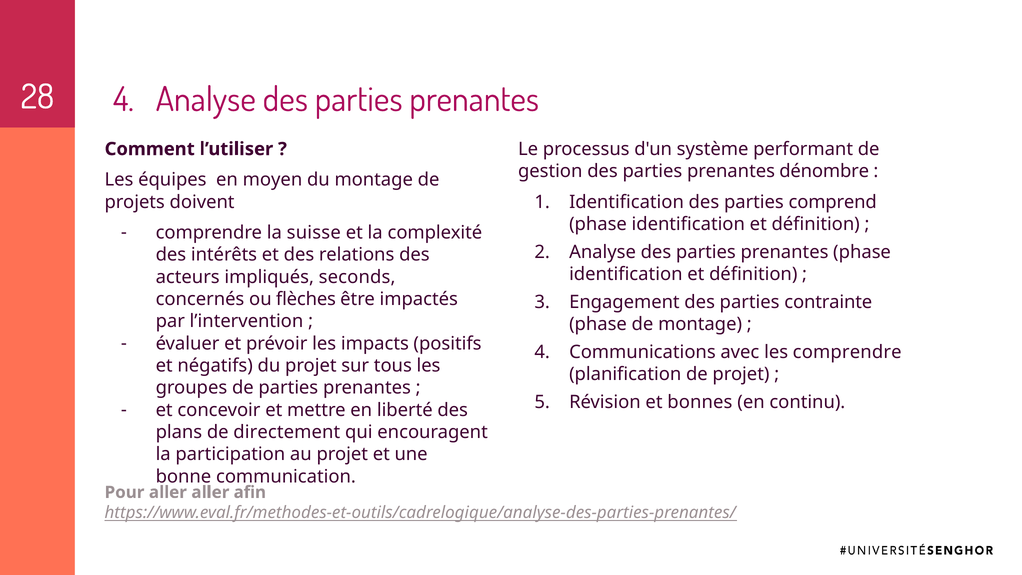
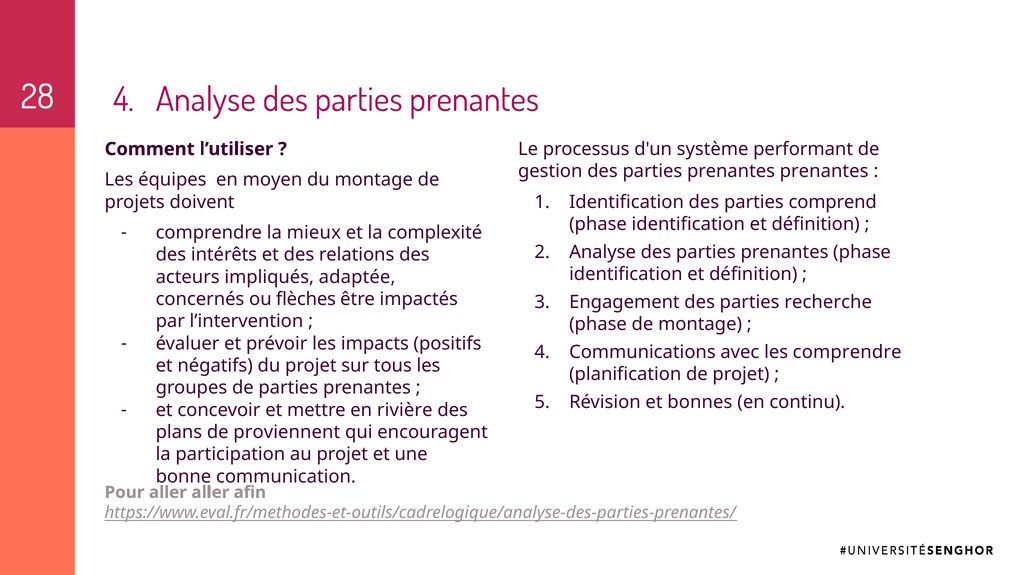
prenantes dénombre: dénombre -> prenantes
suisse: suisse -> mieux
seconds: seconds -> adaptée
contrainte: contrainte -> recherche
liberté: liberté -> rivière
directement: directement -> proviennent
